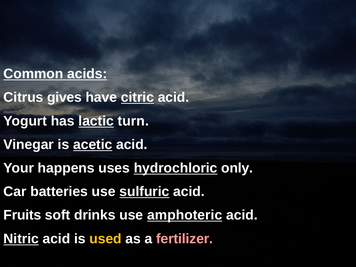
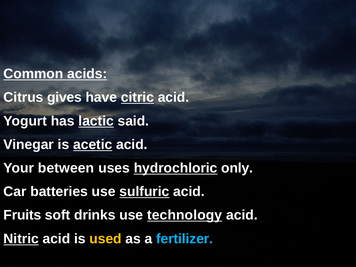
turn: turn -> said
happens: happens -> between
amphoteric: amphoteric -> technology
fertilizer colour: pink -> light blue
